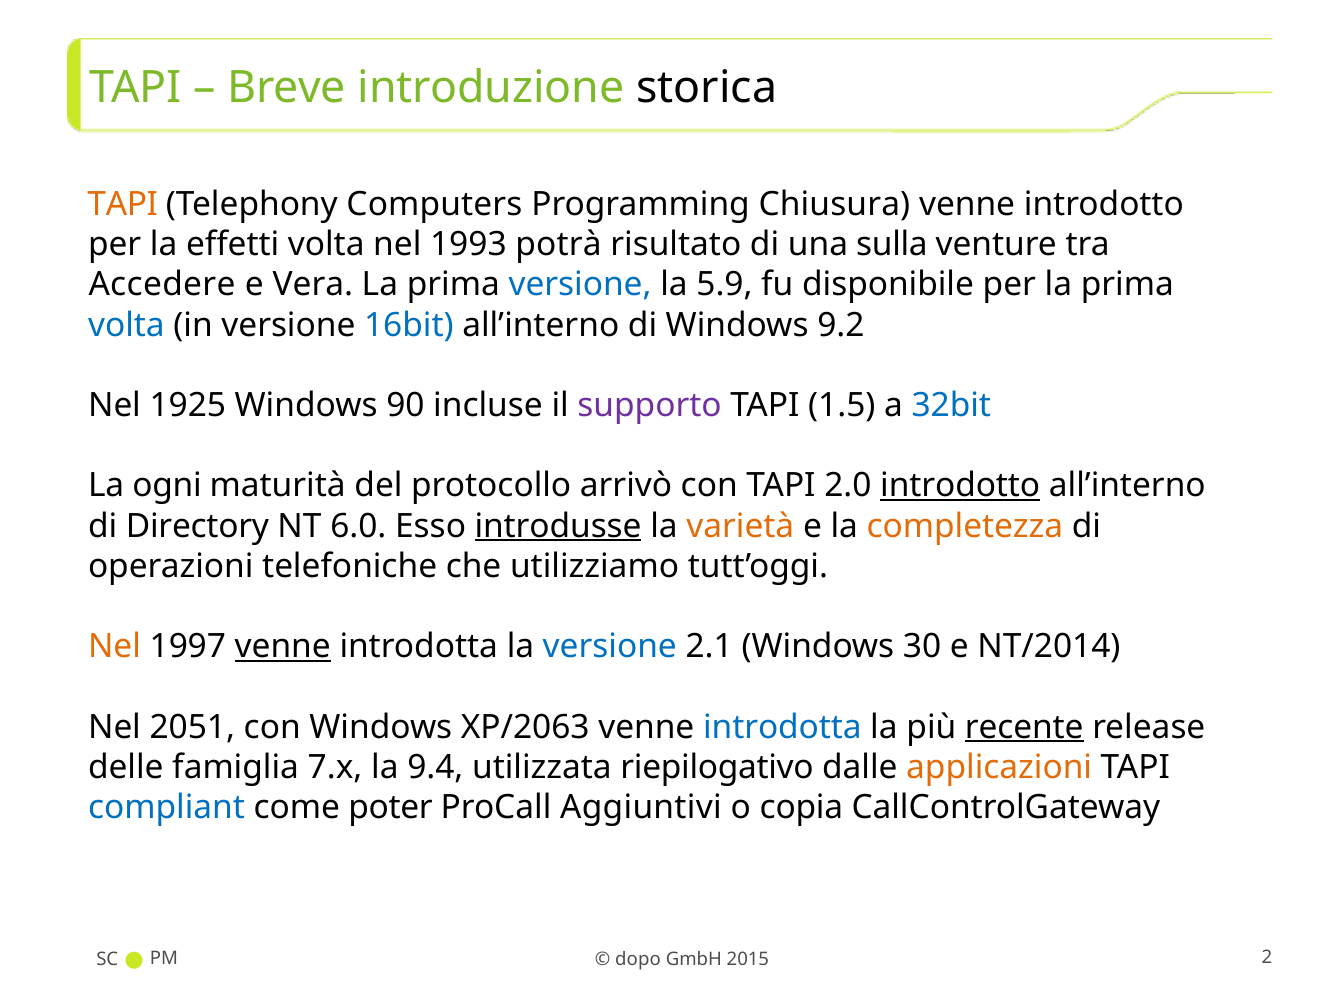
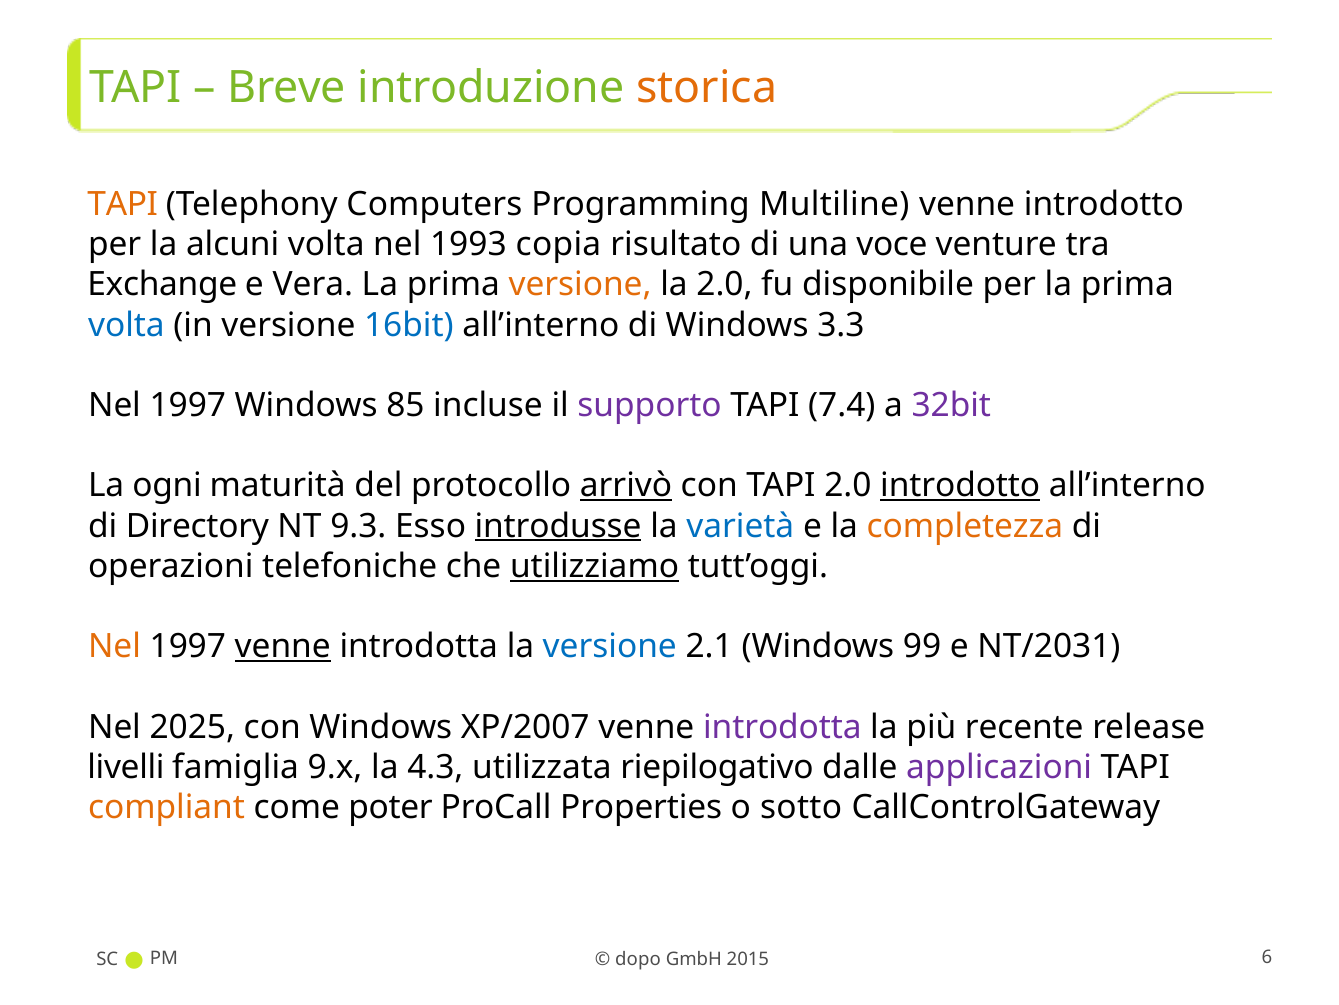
storica colour: black -> orange
Chiusura: Chiusura -> Multiline
effetti: effetti -> alcuni
potrà: potrà -> copia
sulla: sulla -> voce
Accedere: Accedere -> Exchange
versione at (580, 285) colour: blue -> orange
la 5.9: 5.9 -> 2.0
9.2: 9.2 -> 3.3
1925 at (188, 405): 1925 -> 1997
90: 90 -> 85
1.5: 1.5 -> 7.4
32bit colour: blue -> purple
arrivò underline: none -> present
6.0: 6.0 -> 9.3
varietà colour: orange -> blue
utilizziamo underline: none -> present
30: 30 -> 99
NT/2014: NT/2014 -> NT/2031
2051: 2051 -> 2025
XP/2063: XP/2063 -> XP/2007
introdotta at (782, 726) colour: blue -> purple
recente underline: present -> none
delle: delle -> livelli
7.x: 7.x -> 9.x
9.4: 9.4 -> 4.3
applicazioni colour: orange -> purple
compliant colour: blue -> orange
Aggiuntivi: Aggiuntivi -> Properties
copia: copia -> sotto
2: 2 -> 6
